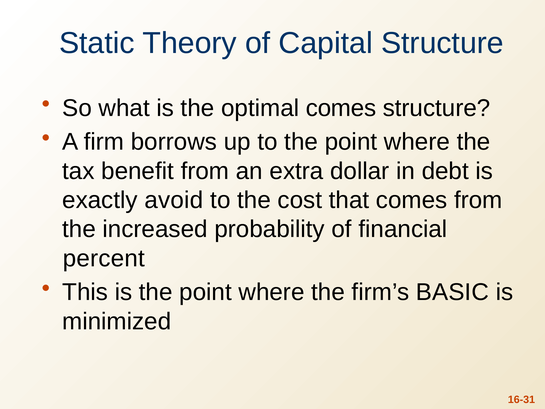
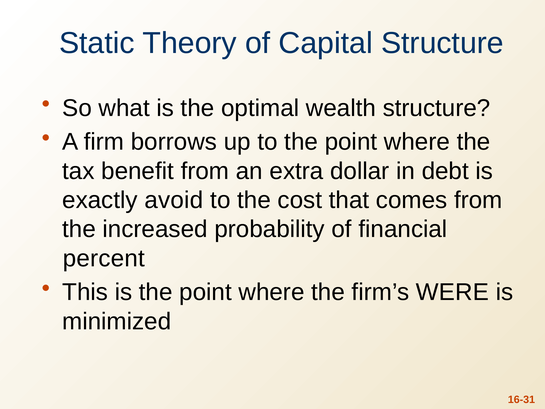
optimal comes: comes -> wealth
BASIC: BASIC -> WERE
